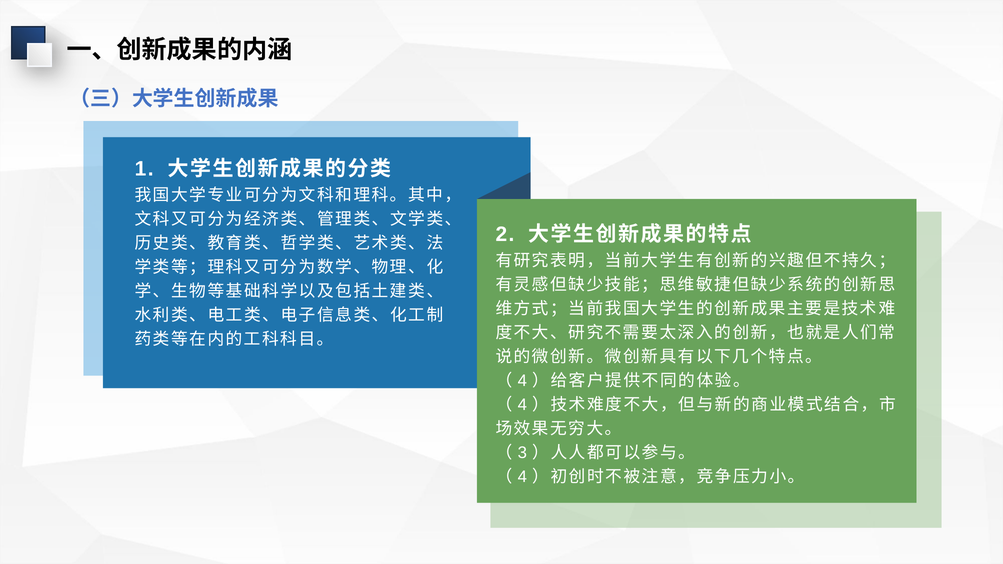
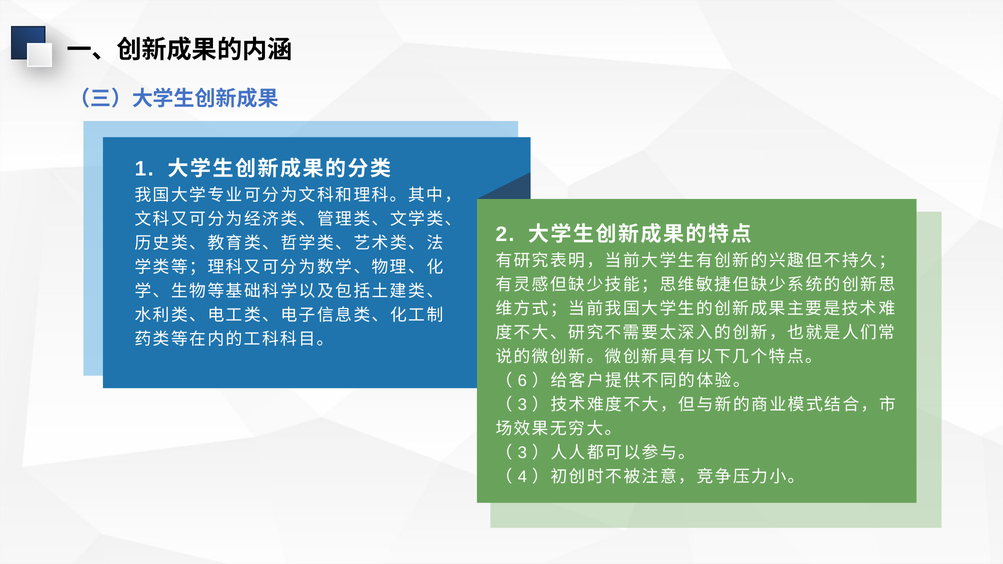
4 at (522, 381): 4 -> 6
4 at (522, 405): 4 -> 3
